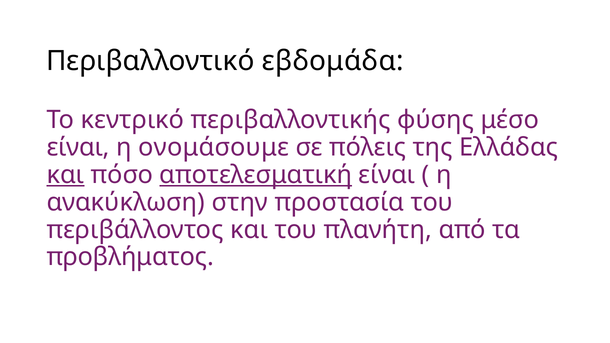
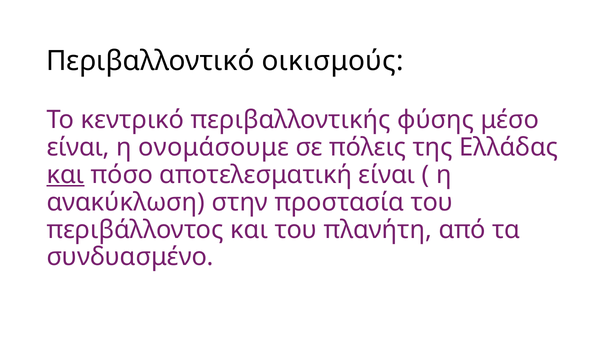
εβδομάδα: εβδομάδα -> οικισμούς
αποτελεσματική underline: present -> none
προβλήματος: προβλήματος -> συνδυασμένο
